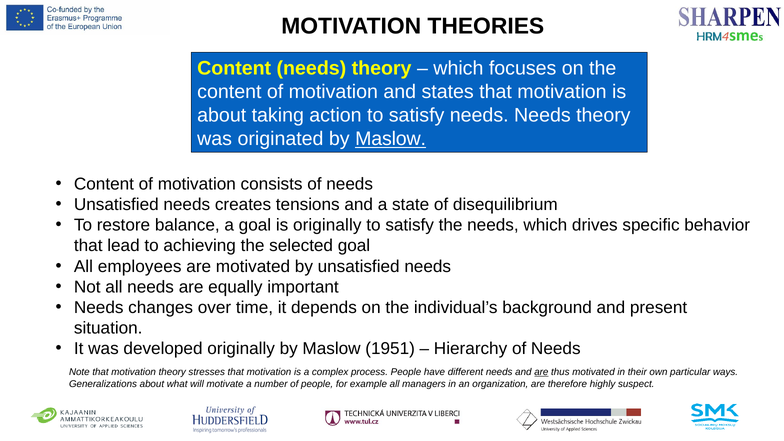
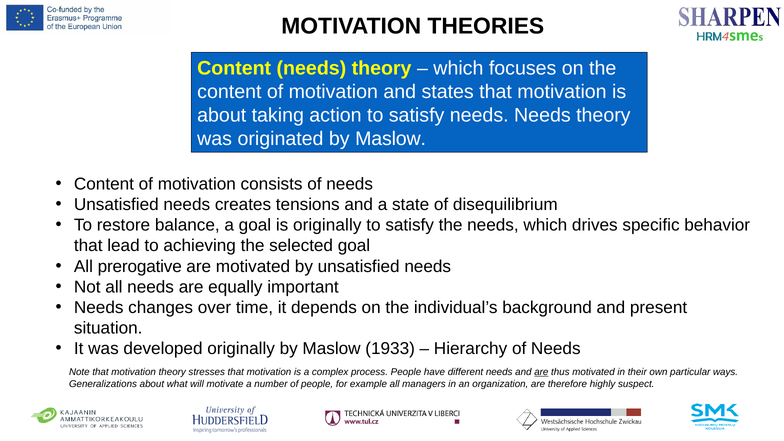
Maslow at (391, 139) underline: present -> none
employees: employees -> prerogative
1951: 1951 -> 1933
